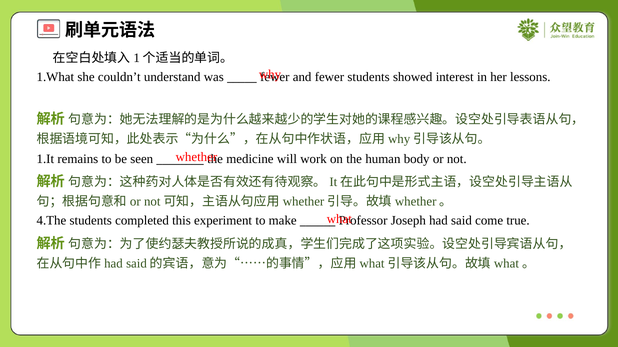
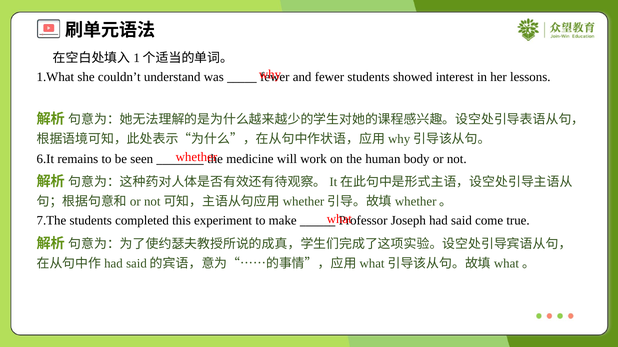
1.It: 1.It -> 6.It
4.The: 4.The -> 7.The
